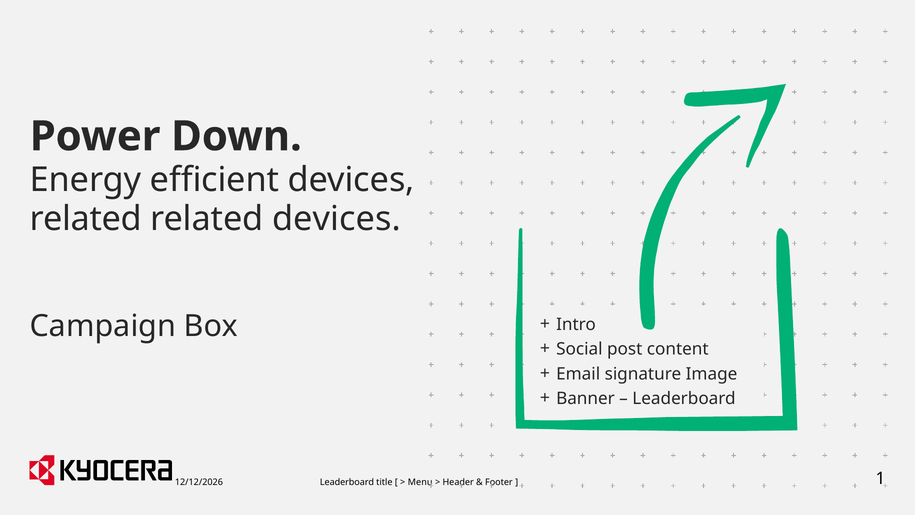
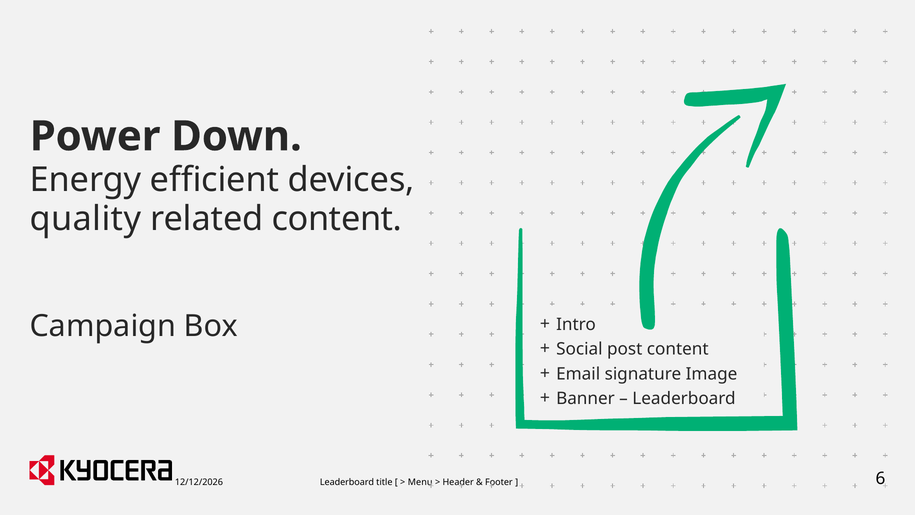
related at (86, 219): related -> quality
related devices: devices -> content
1: 1 -> 6
